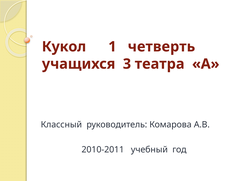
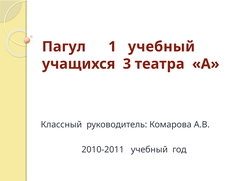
Кукол: Кукол -> Пагул
1 четверть: четверть -> учебный
